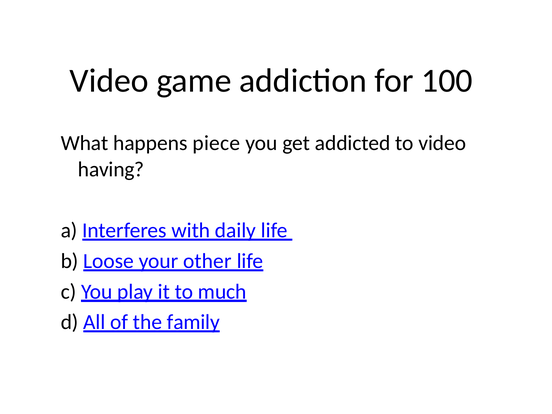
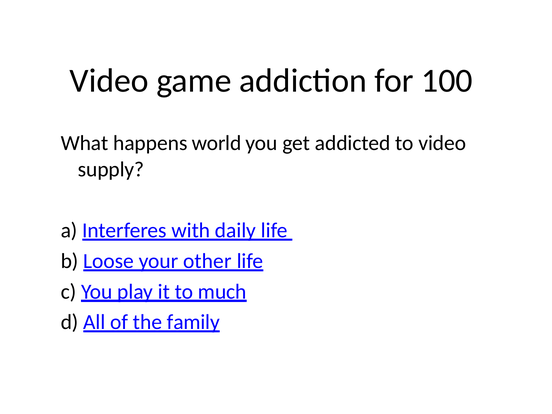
piece: piece -> world
having: having -> supply
